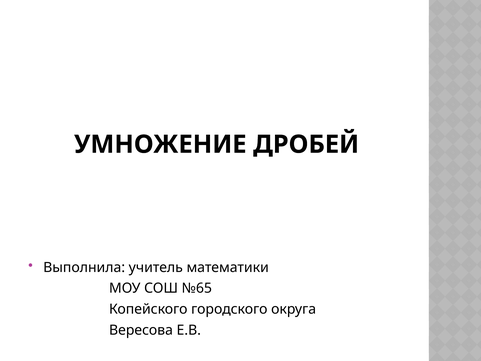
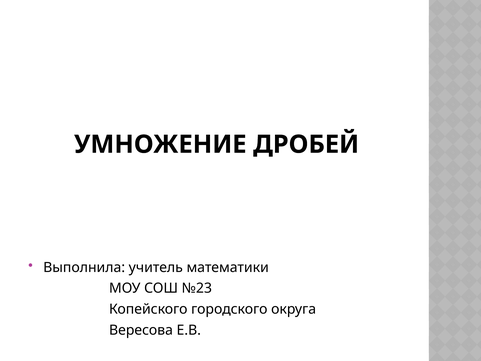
№65: №65 -> №23
